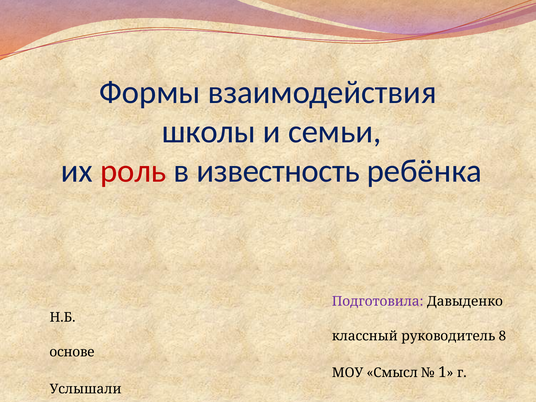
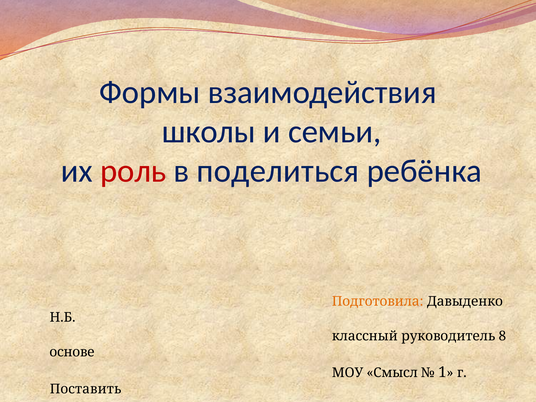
известность: известность -> поделиться
Подготовила colour: purple -> orange
Услышали: Услышали -> Поставить
